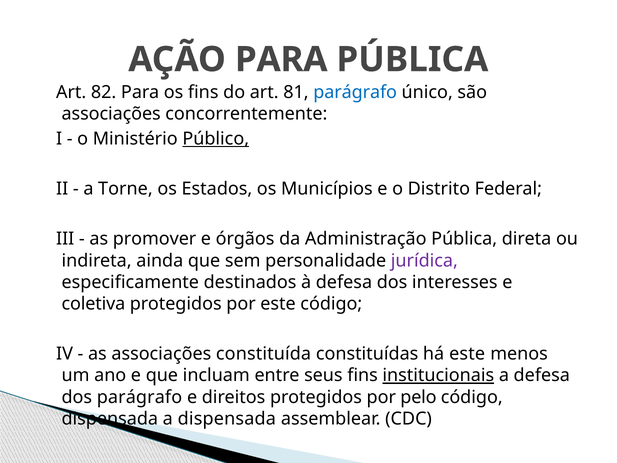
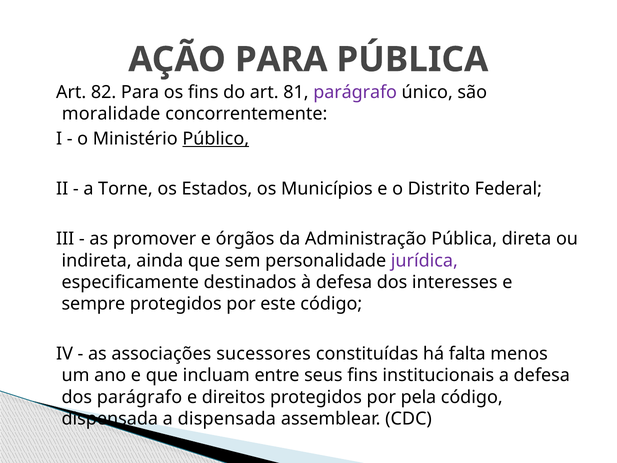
parágrafo at (355, 92) colour: blue -> purple
associações at (111, 114): associações -> moralidade
coletiva: coletiva -> sempre
constituída: constituída -> sucessores
há este: este -> falta
institucionais underline: present -> none
pelo: pelo -> pela
